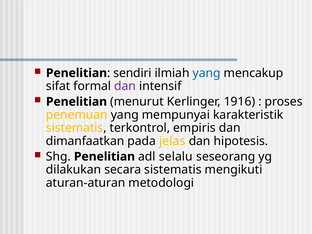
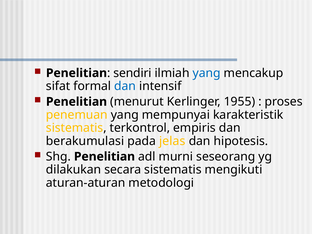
dan at (125, 86) colour: purple -> blue
1916: 1916 -> 1955
dimanfaatkan: dimanfaatkan -> berakumulasi
selalu: selalu -> murni
